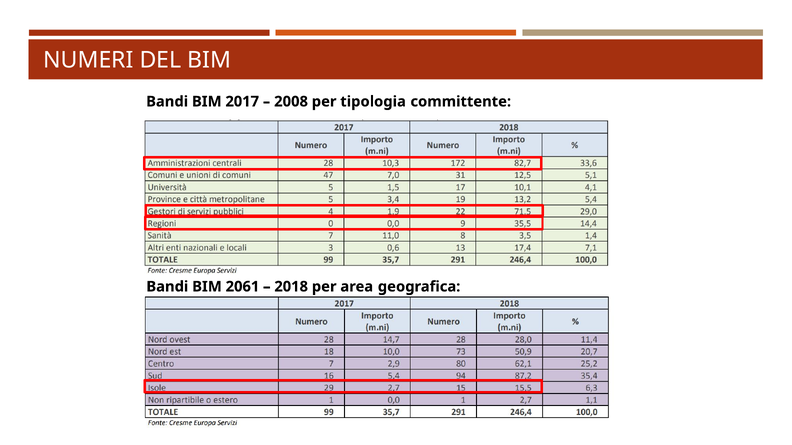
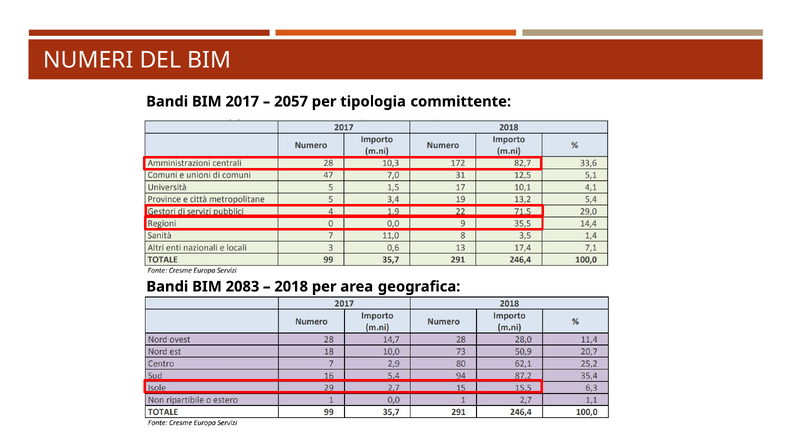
2008: 2008 -> 2057
2061: 2061 -> 2083
